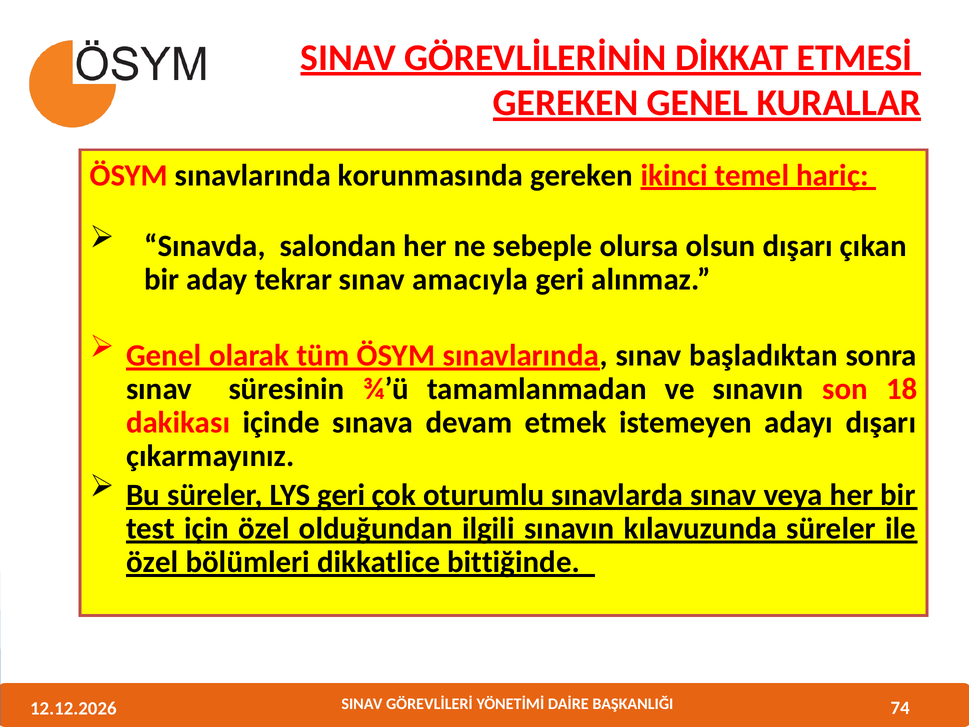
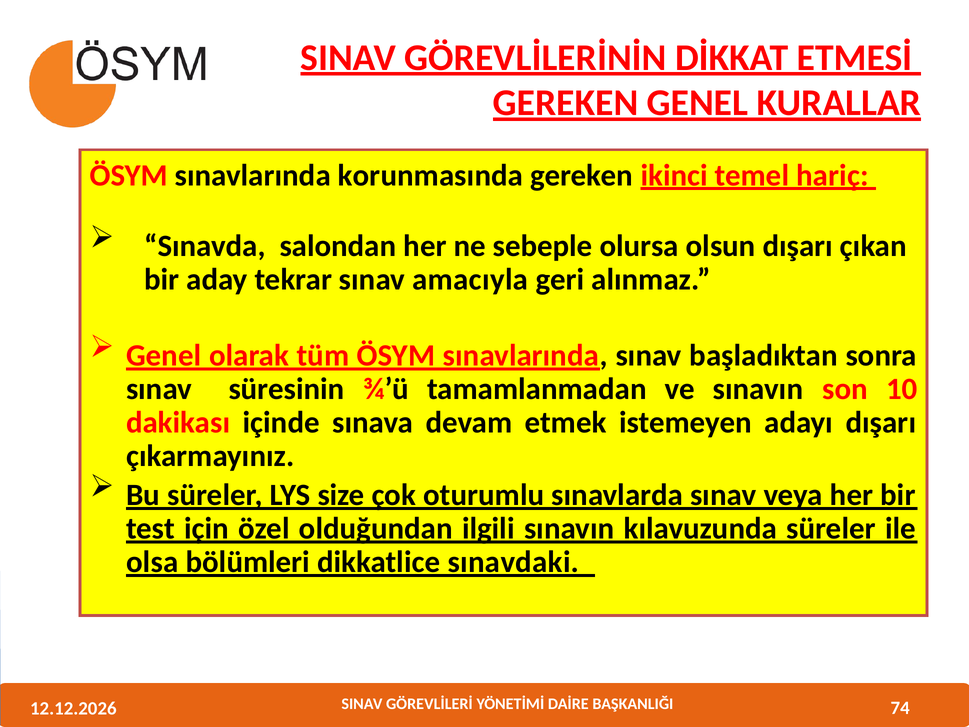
18: 18 -> 10
LYS geri: geri -> size
özel at (152, 562): özel -> olsa
bittiğinde: bittiğinde -> sınavdaki
